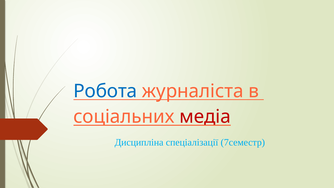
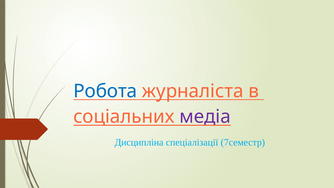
медіа colour: red -> purple
